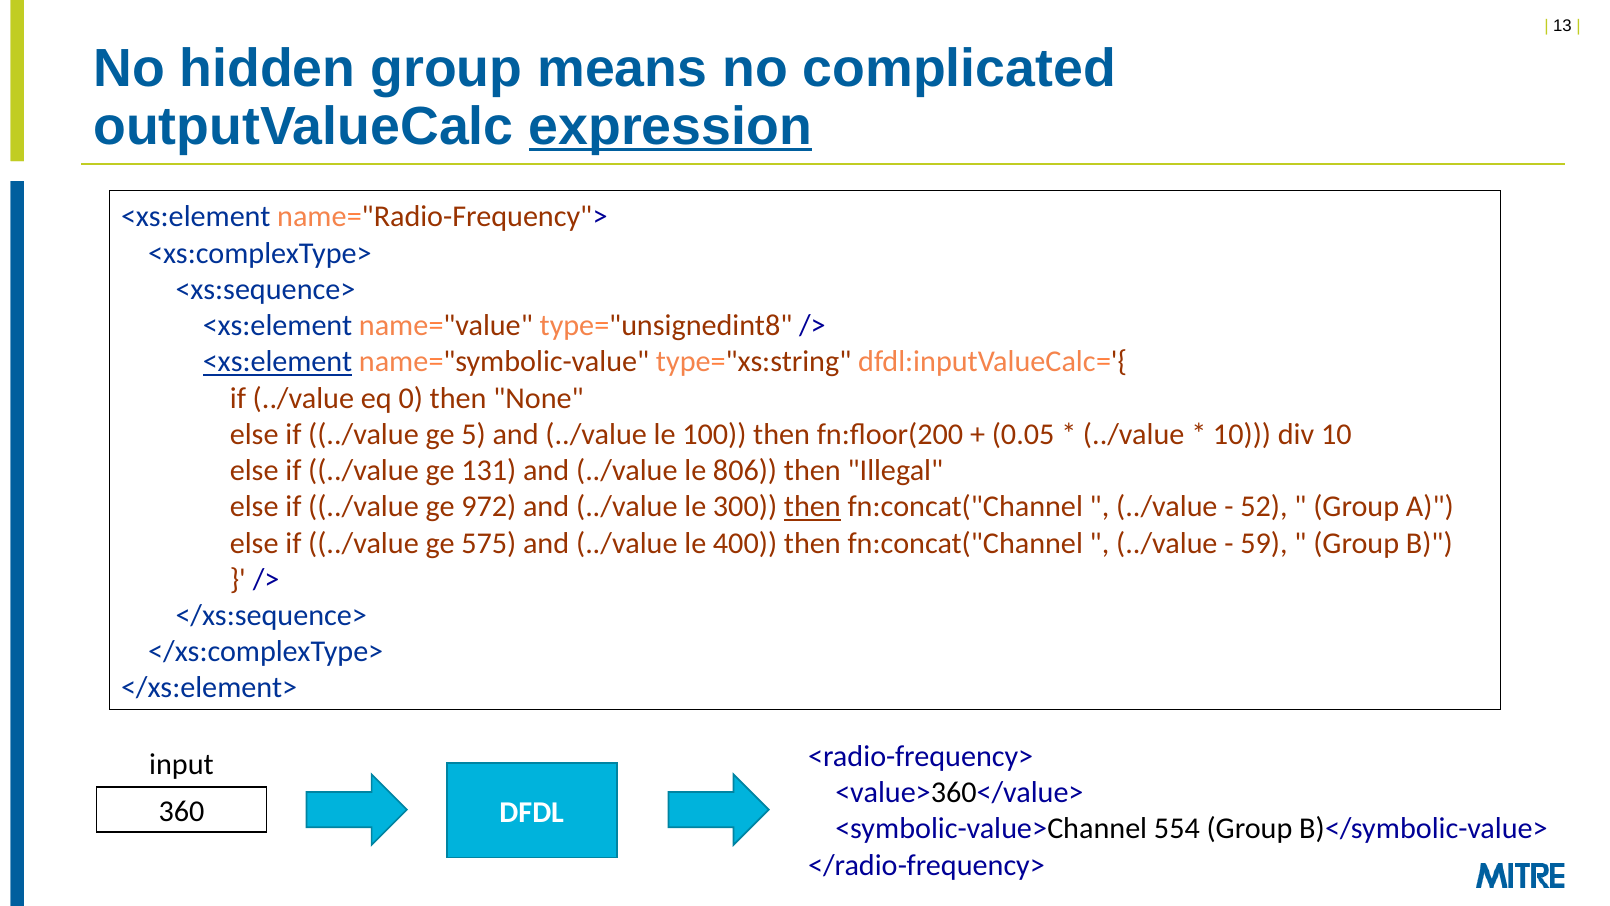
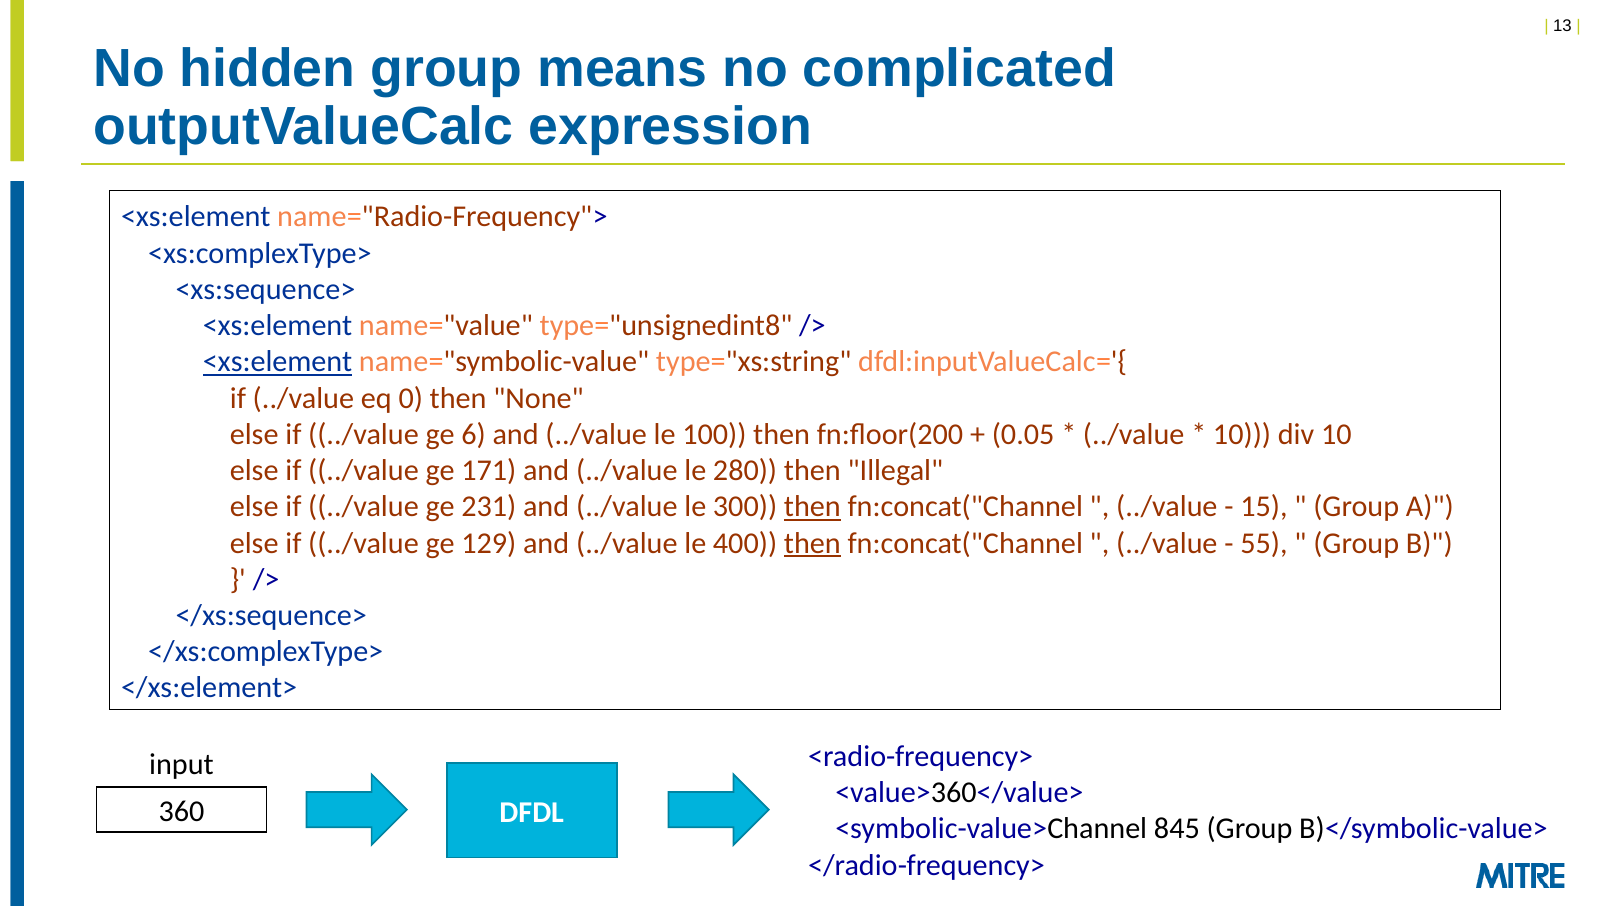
expression underline: present -> none
5: 5 -> 6
131: 131 -> 171
806: 806 -> 280
972: 972 -> 231
52: 52 -> 15
575: 575 -> 129
then at (812, 543) underline: none -> present
59: 59 -> 55
554: 554 -> 845
